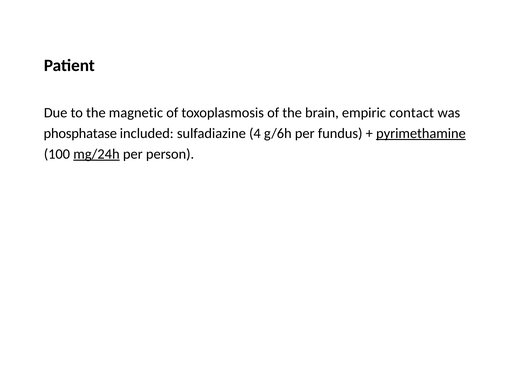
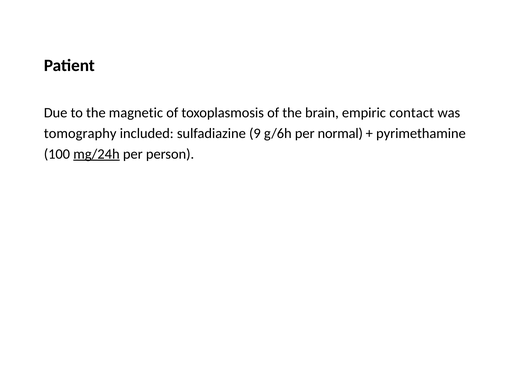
phosphatase: phosphatase -> tomography
4: 4 -> 9
fundus: fundus -> normal
pyrimethamine underline: present -> none
